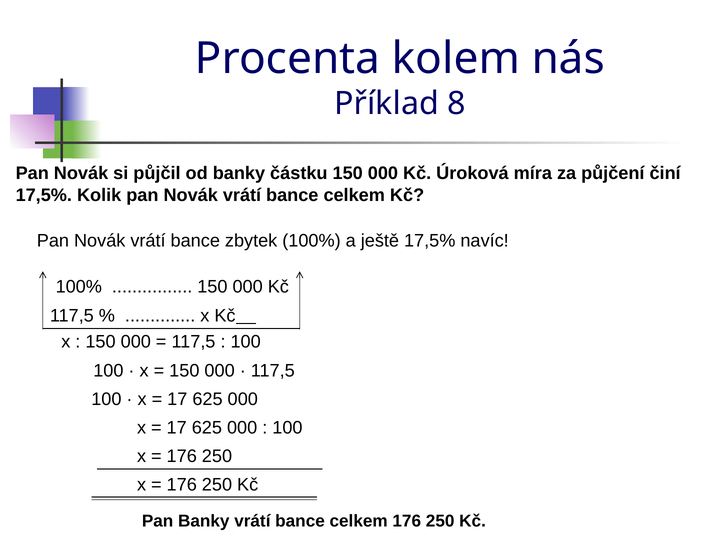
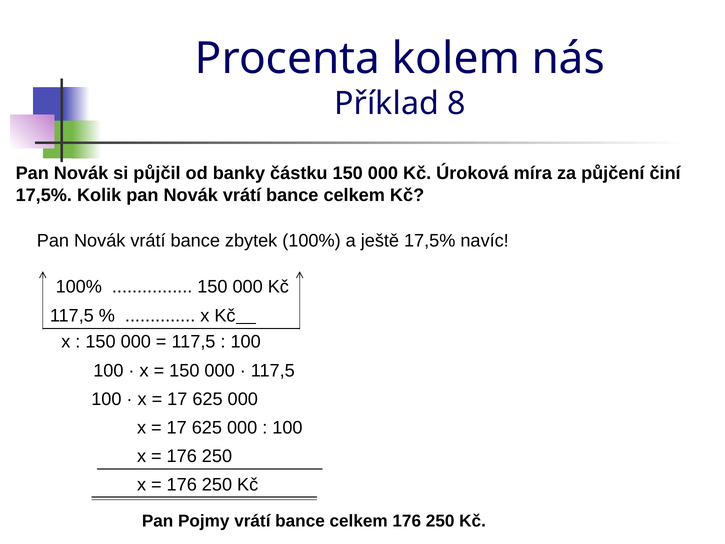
Pan Banky: Banky -> Pojmy
